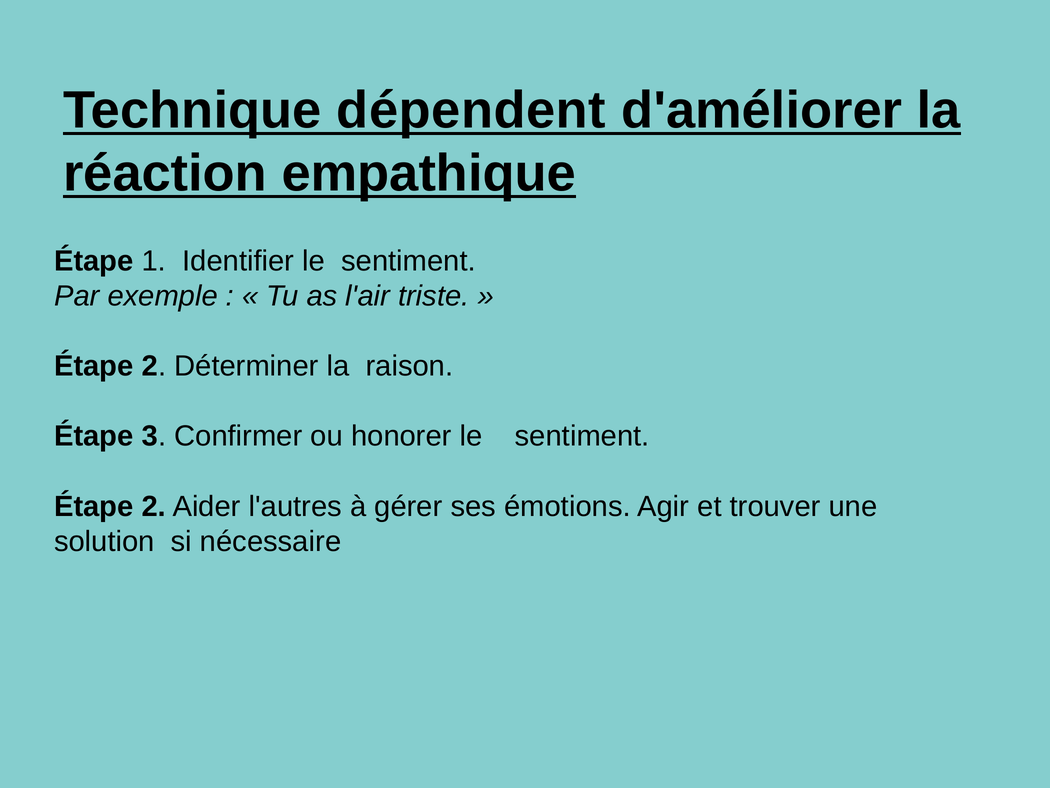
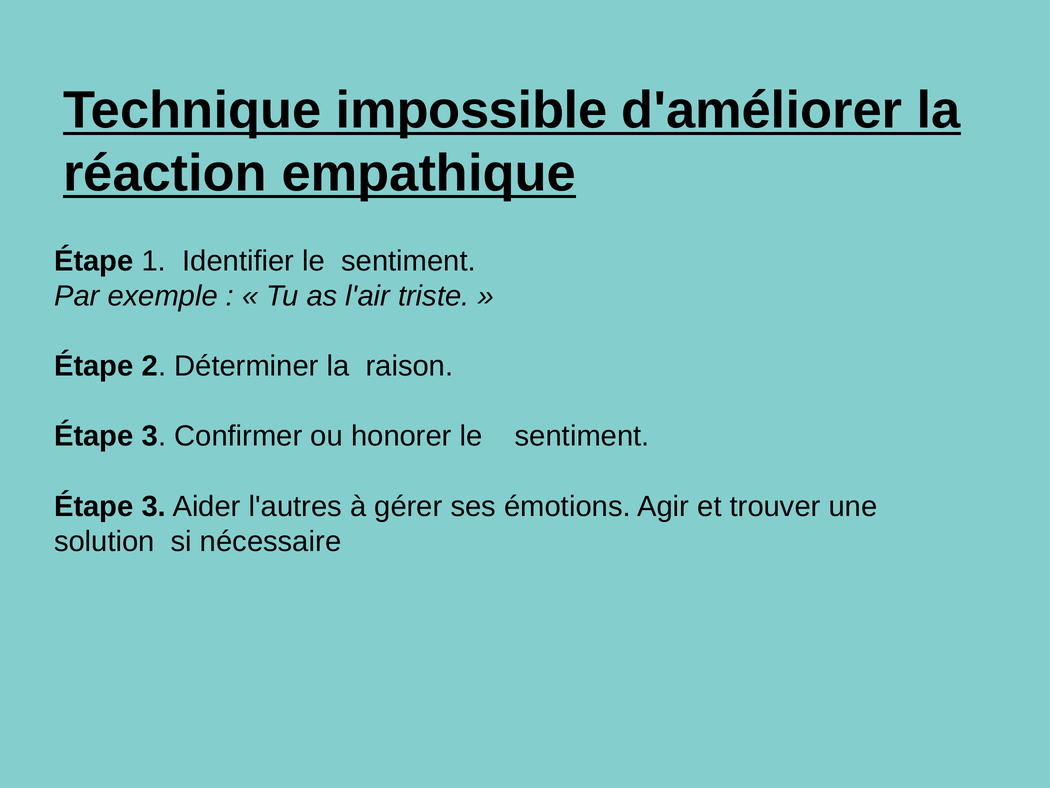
dépendent: dépendent -> impossible
2 at (154, 506): 2 -> 3
